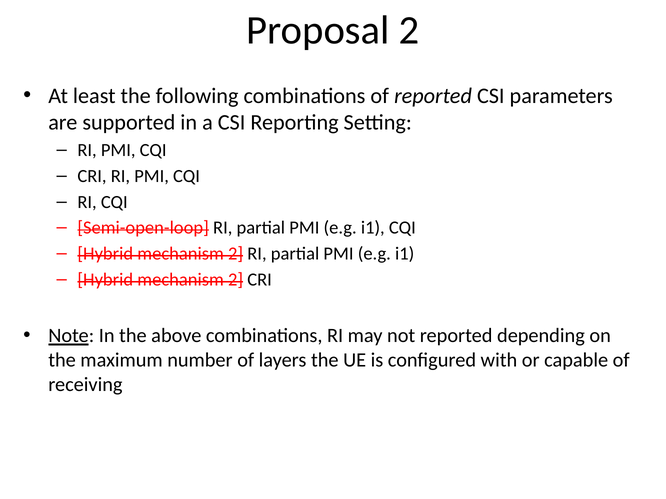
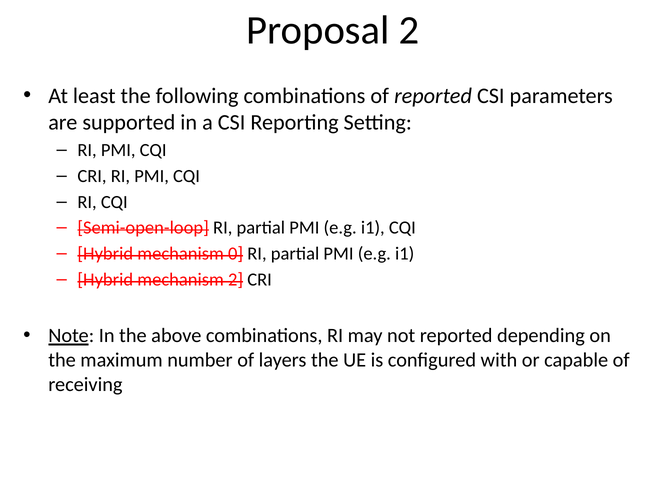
2 at (236, 254): 2 -> 0
